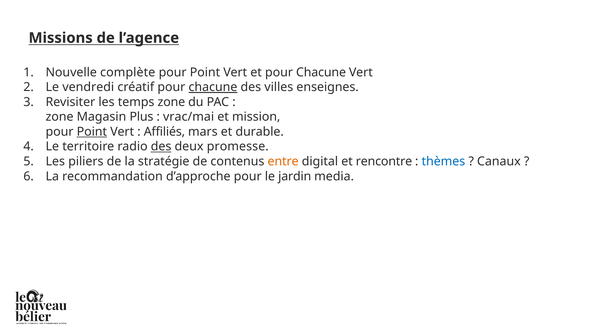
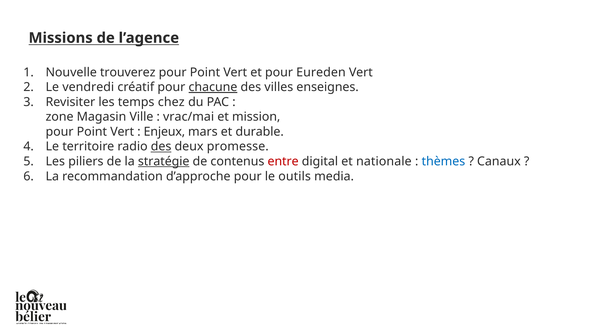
complète: complète -> trouverez
et pour Chacune: Chacune -> Eureden
temps zone: zone -> chez
Plus: Plus -> Ville
Point at (92, 132) underline: present -> none
Affiliés: Affiliés -> Enjeux
stratégie underline: none -> present
entre colour: orange -> red
rencontre: rencontre -> nationale
jardin: jardin -> outils
